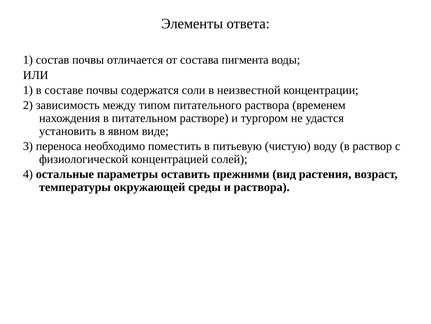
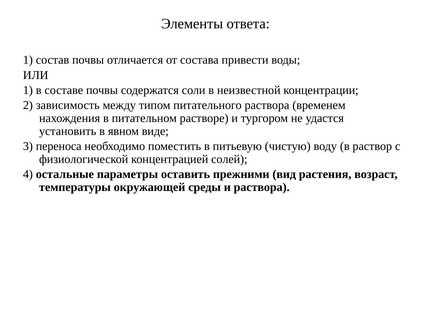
пигмента: пигмента -> привести
